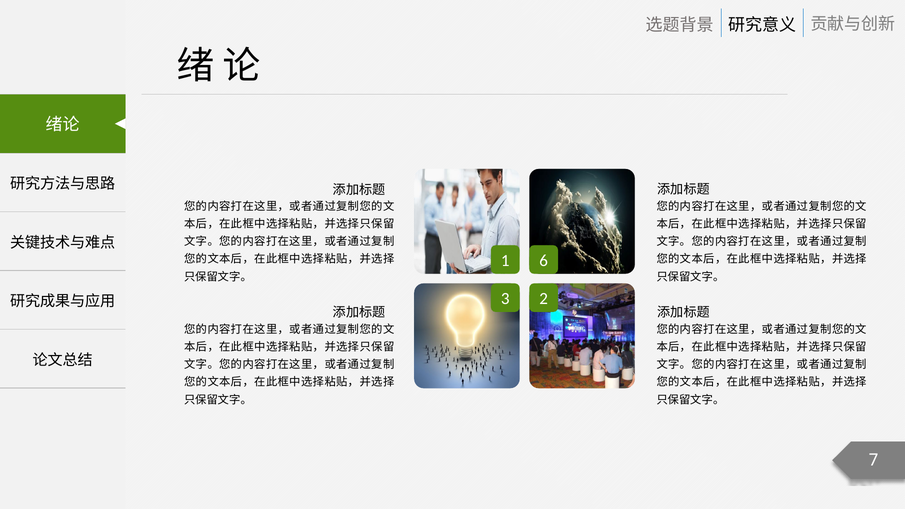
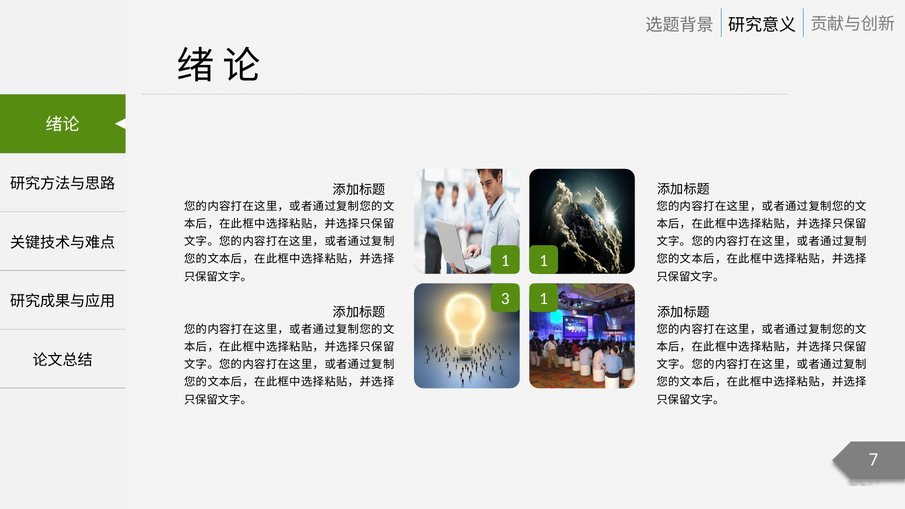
1 6: 6 -> 1
3 2: 2 -> 1
